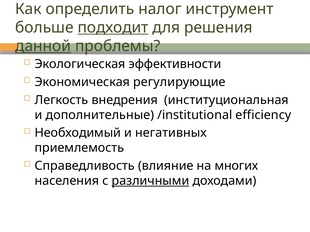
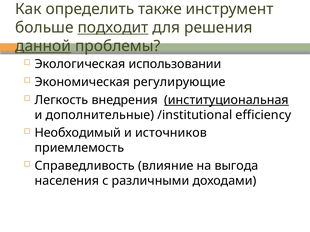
налог: налог -> также
эффективности: эффективности -> использовании
институциональная underline: none -> present
негативных: негативных -> источников
многих: многих -> выгода
различными underline: present -> none
